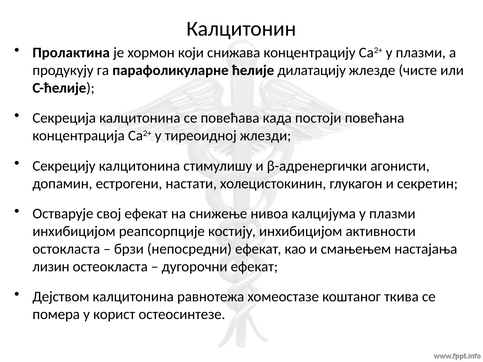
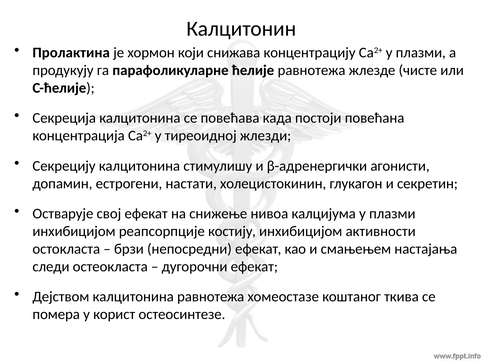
ћелије дилатацију: дилатацију -> равнотежа
лизин: лизин -> следи
